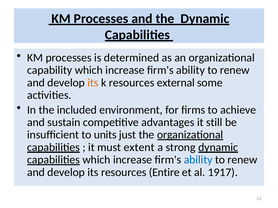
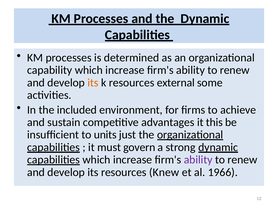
still: still -> this
extent: extent -> govern
ability at (198, 160) colour: blue -> purple
Entire: Entire -> Knew
1917: 1917 -> 1966
